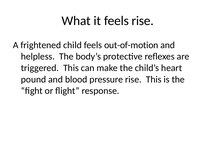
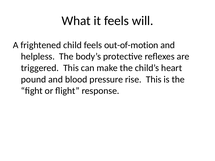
feels rise: rise -> will
